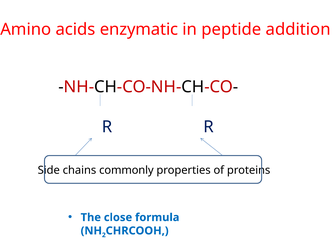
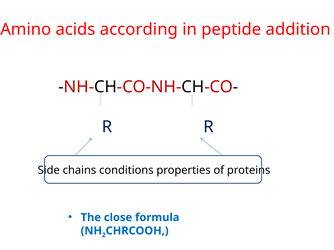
enzymatic: enzymatic -> according
commonly: commonly -> conditions
